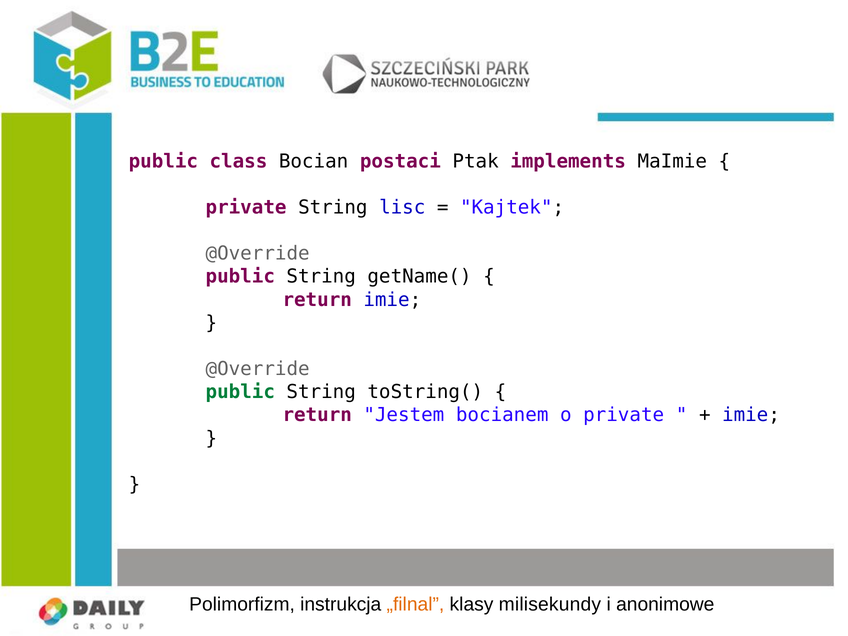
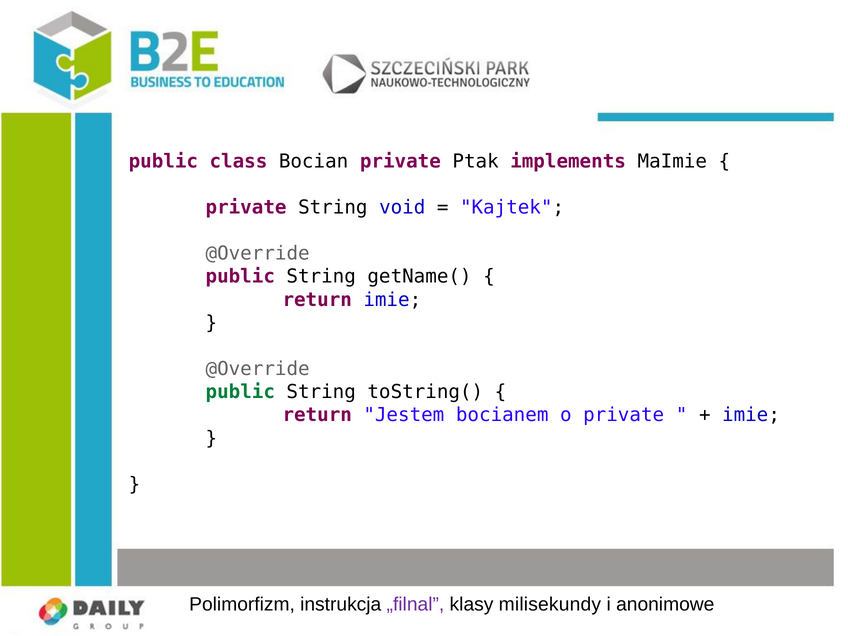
Bocian postaci: postaci -> private
lisc: lisc -> void
„filnal colour: orange -> purple
